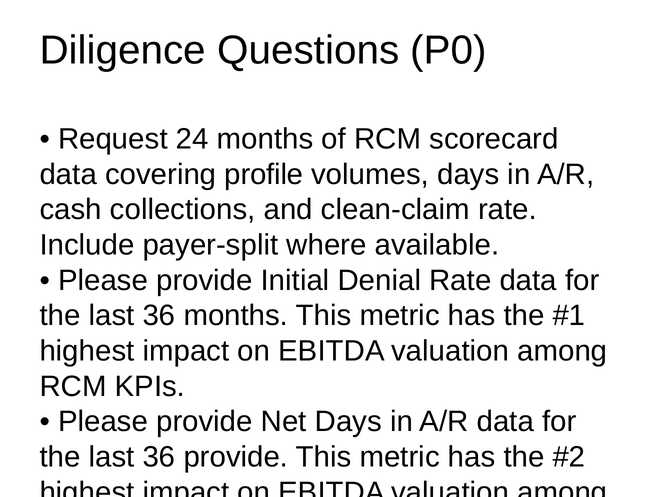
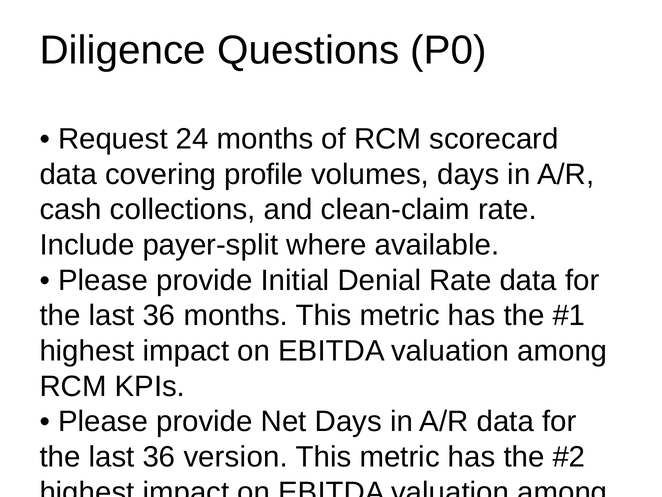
36 provide: provide -> version
